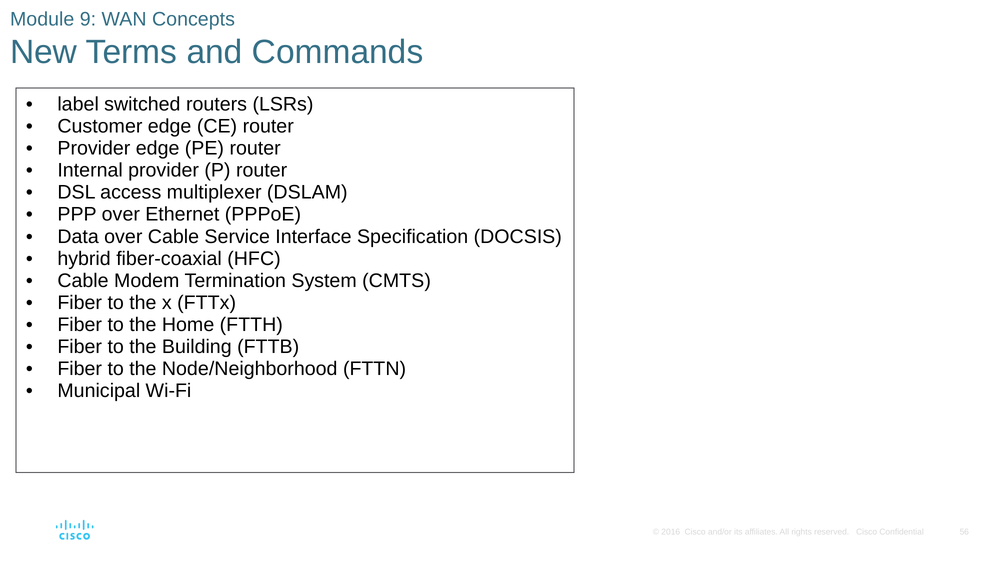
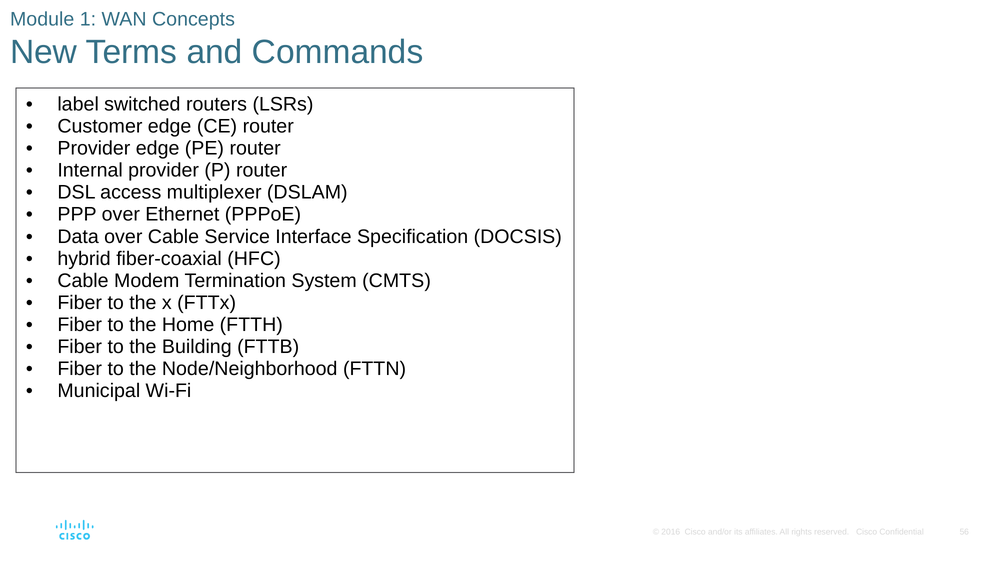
9: 9 -> 1
